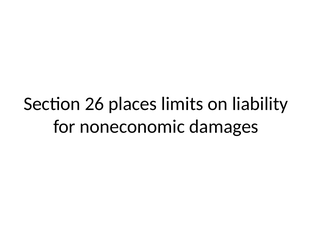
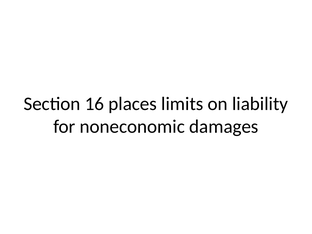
26: 26 -> 16
